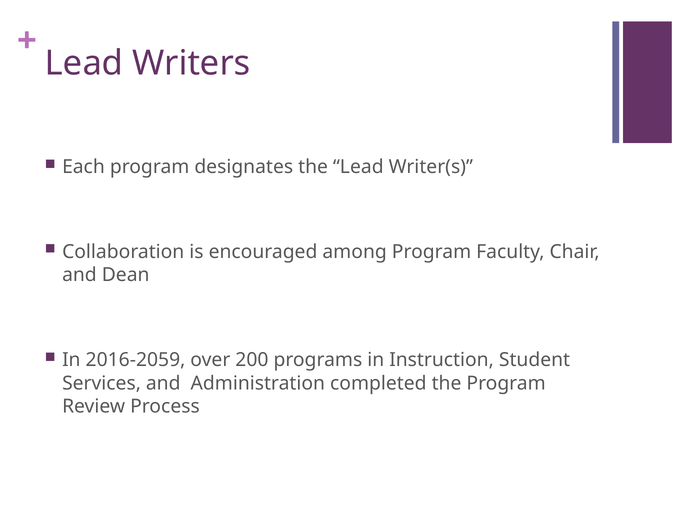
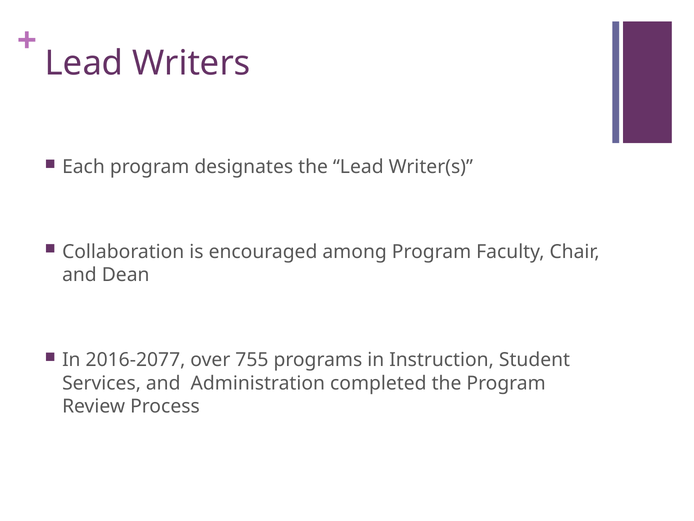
2016-2059: 2016-2059 -> 2016-2077
200: 200 -> 755
